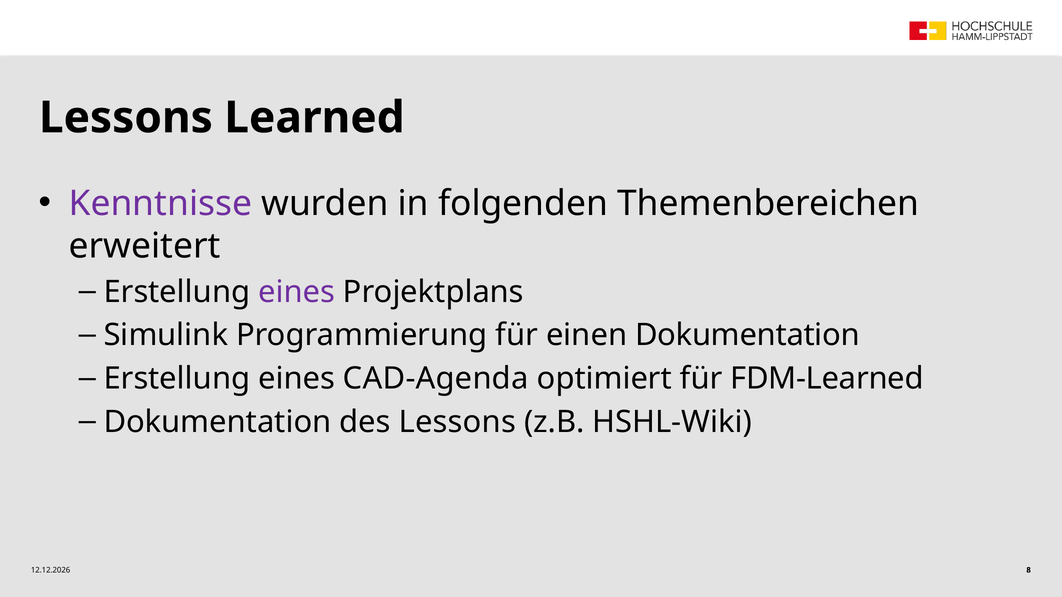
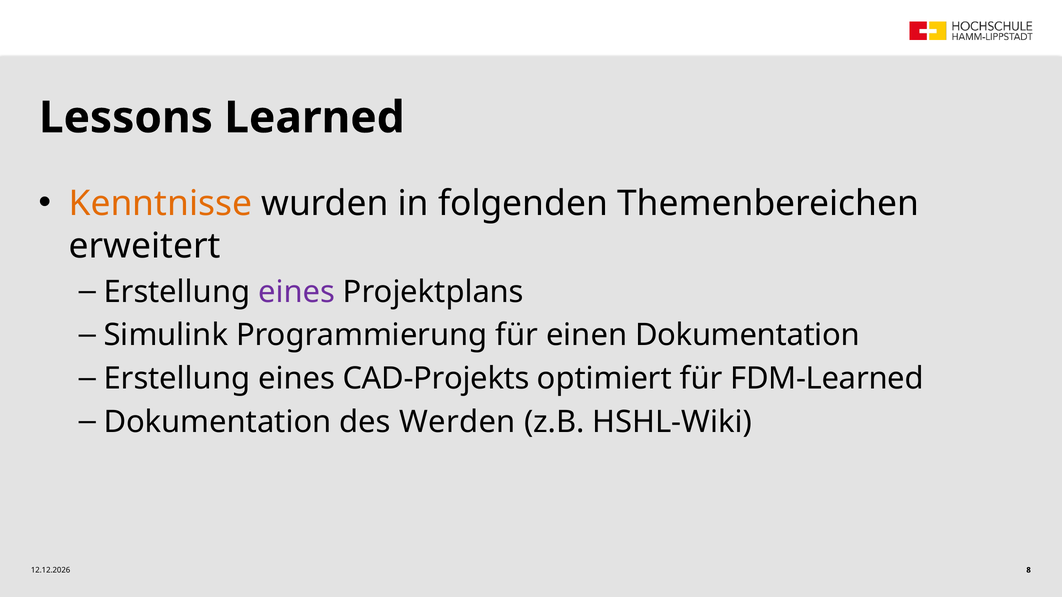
Kenntnisse colour: purple -> orange
CAD-Agenda: CAD-Agenda -> CAD-Projekts
des Lessons: Lessons -> Werden
